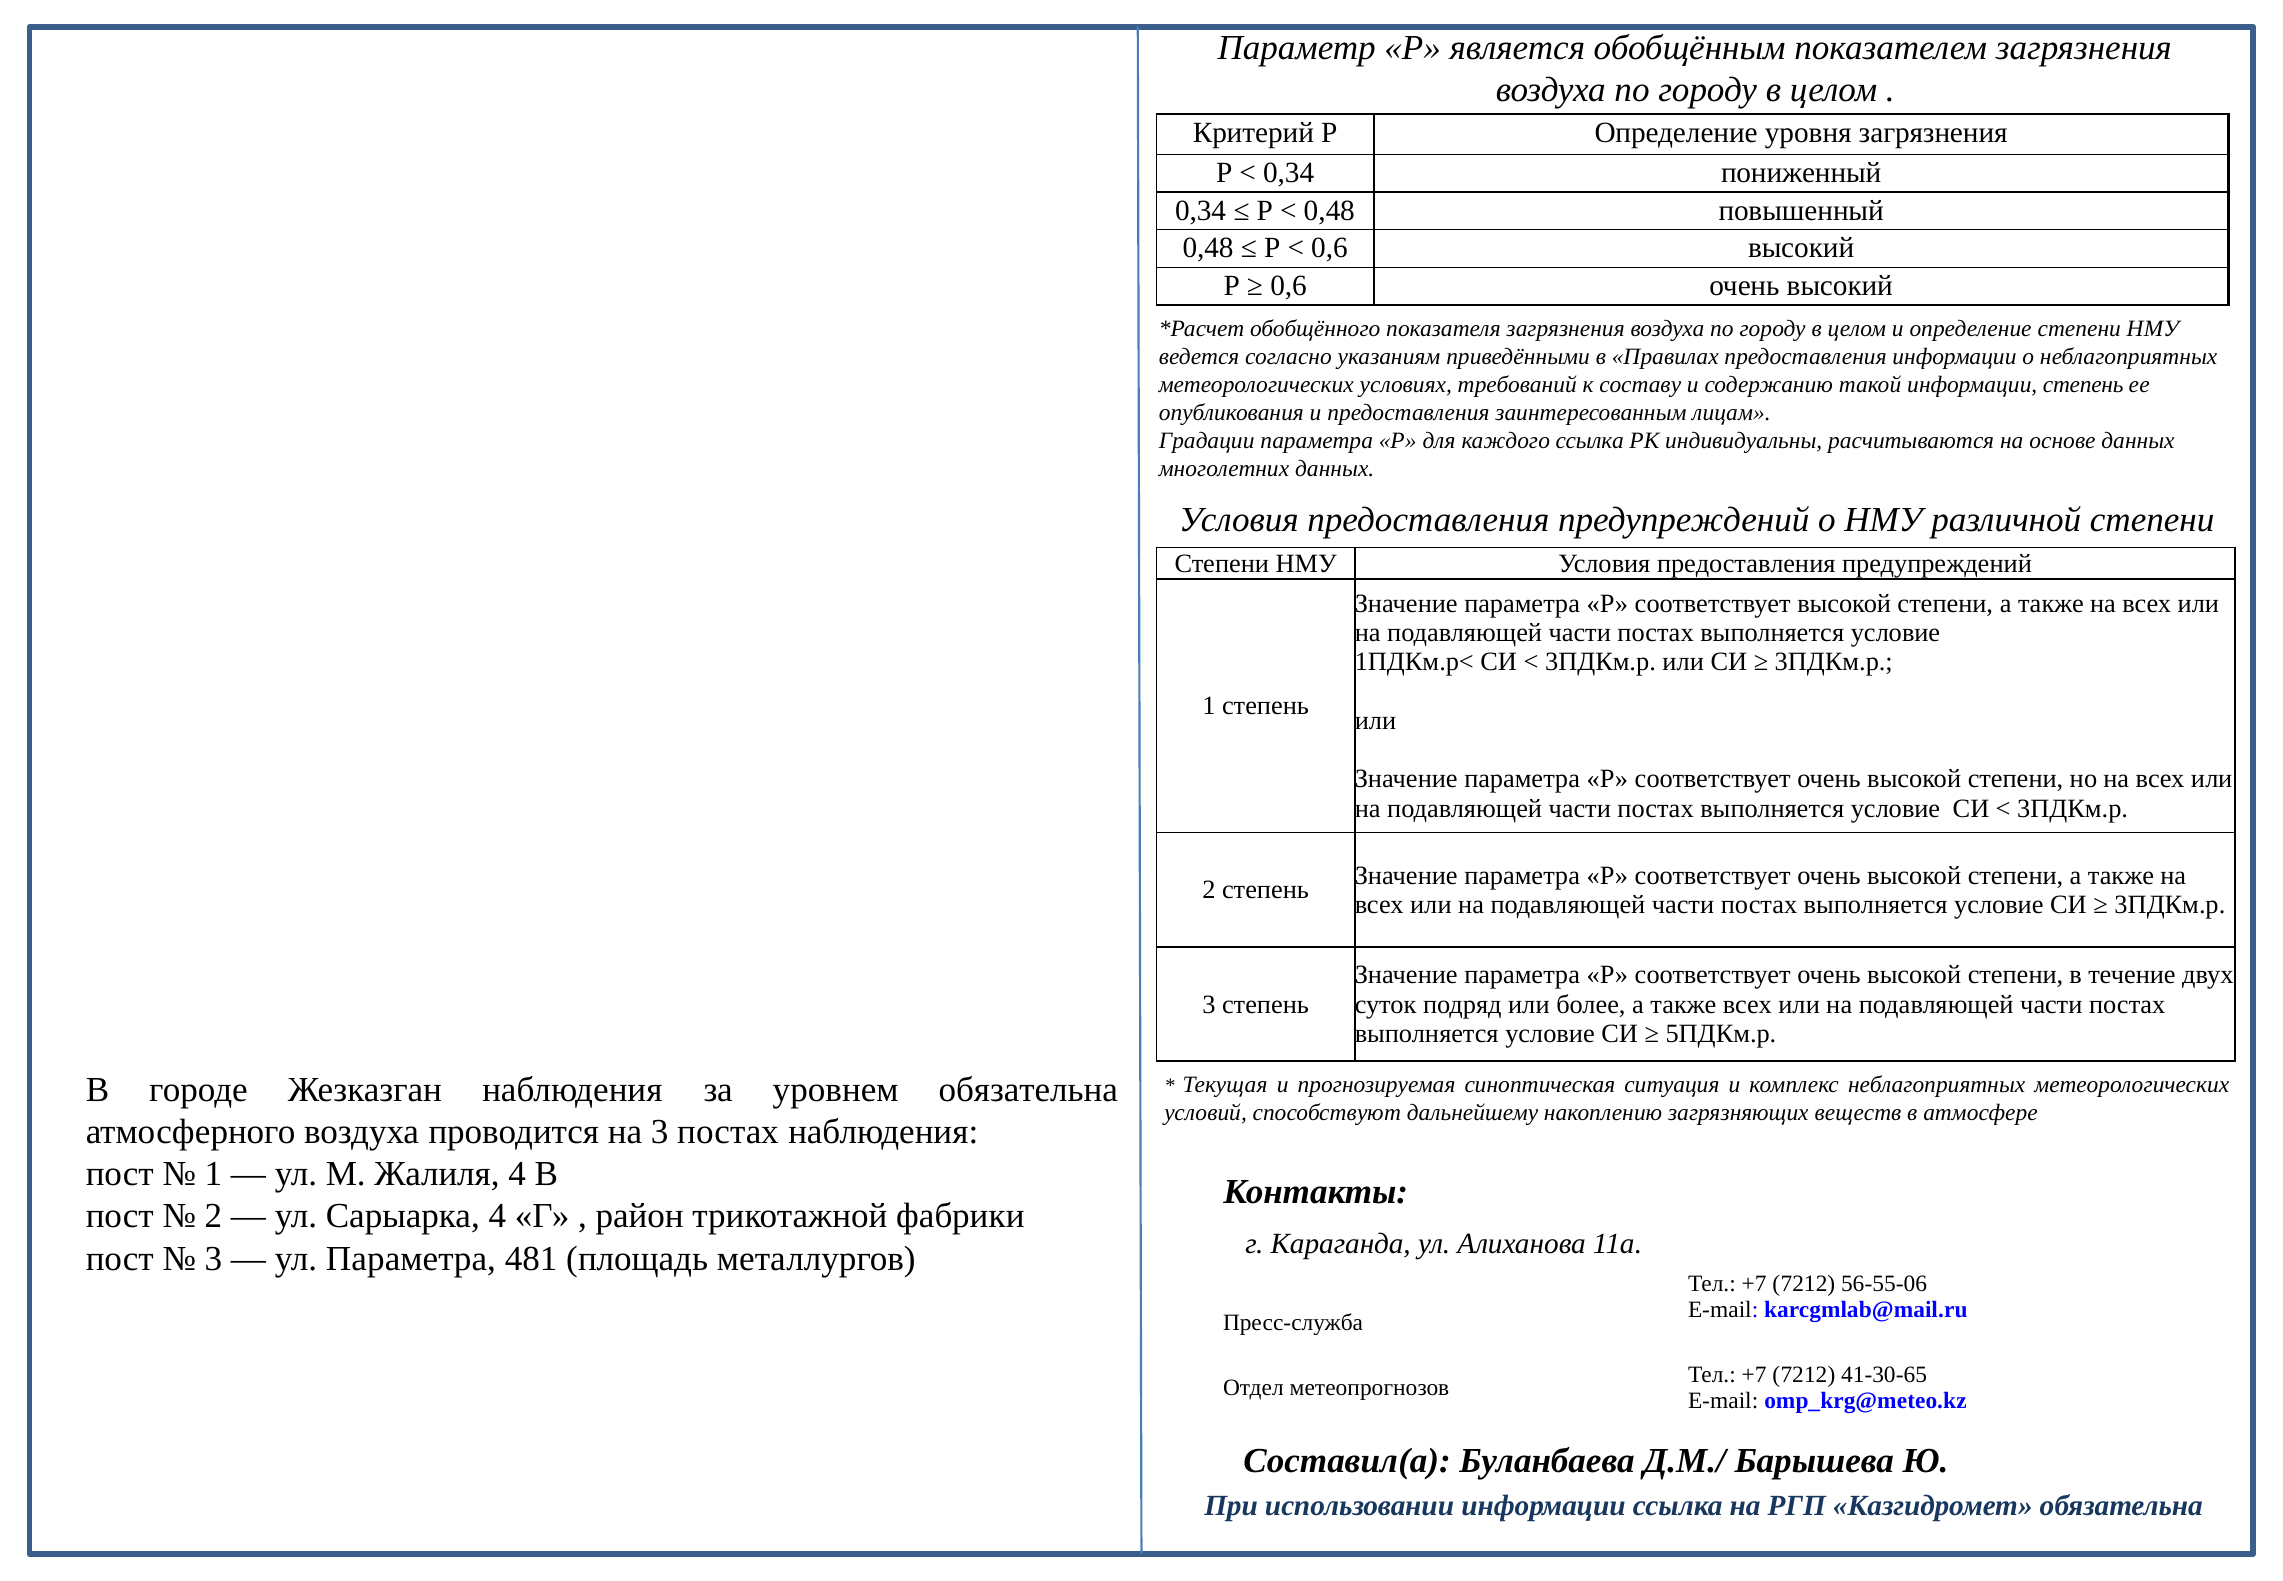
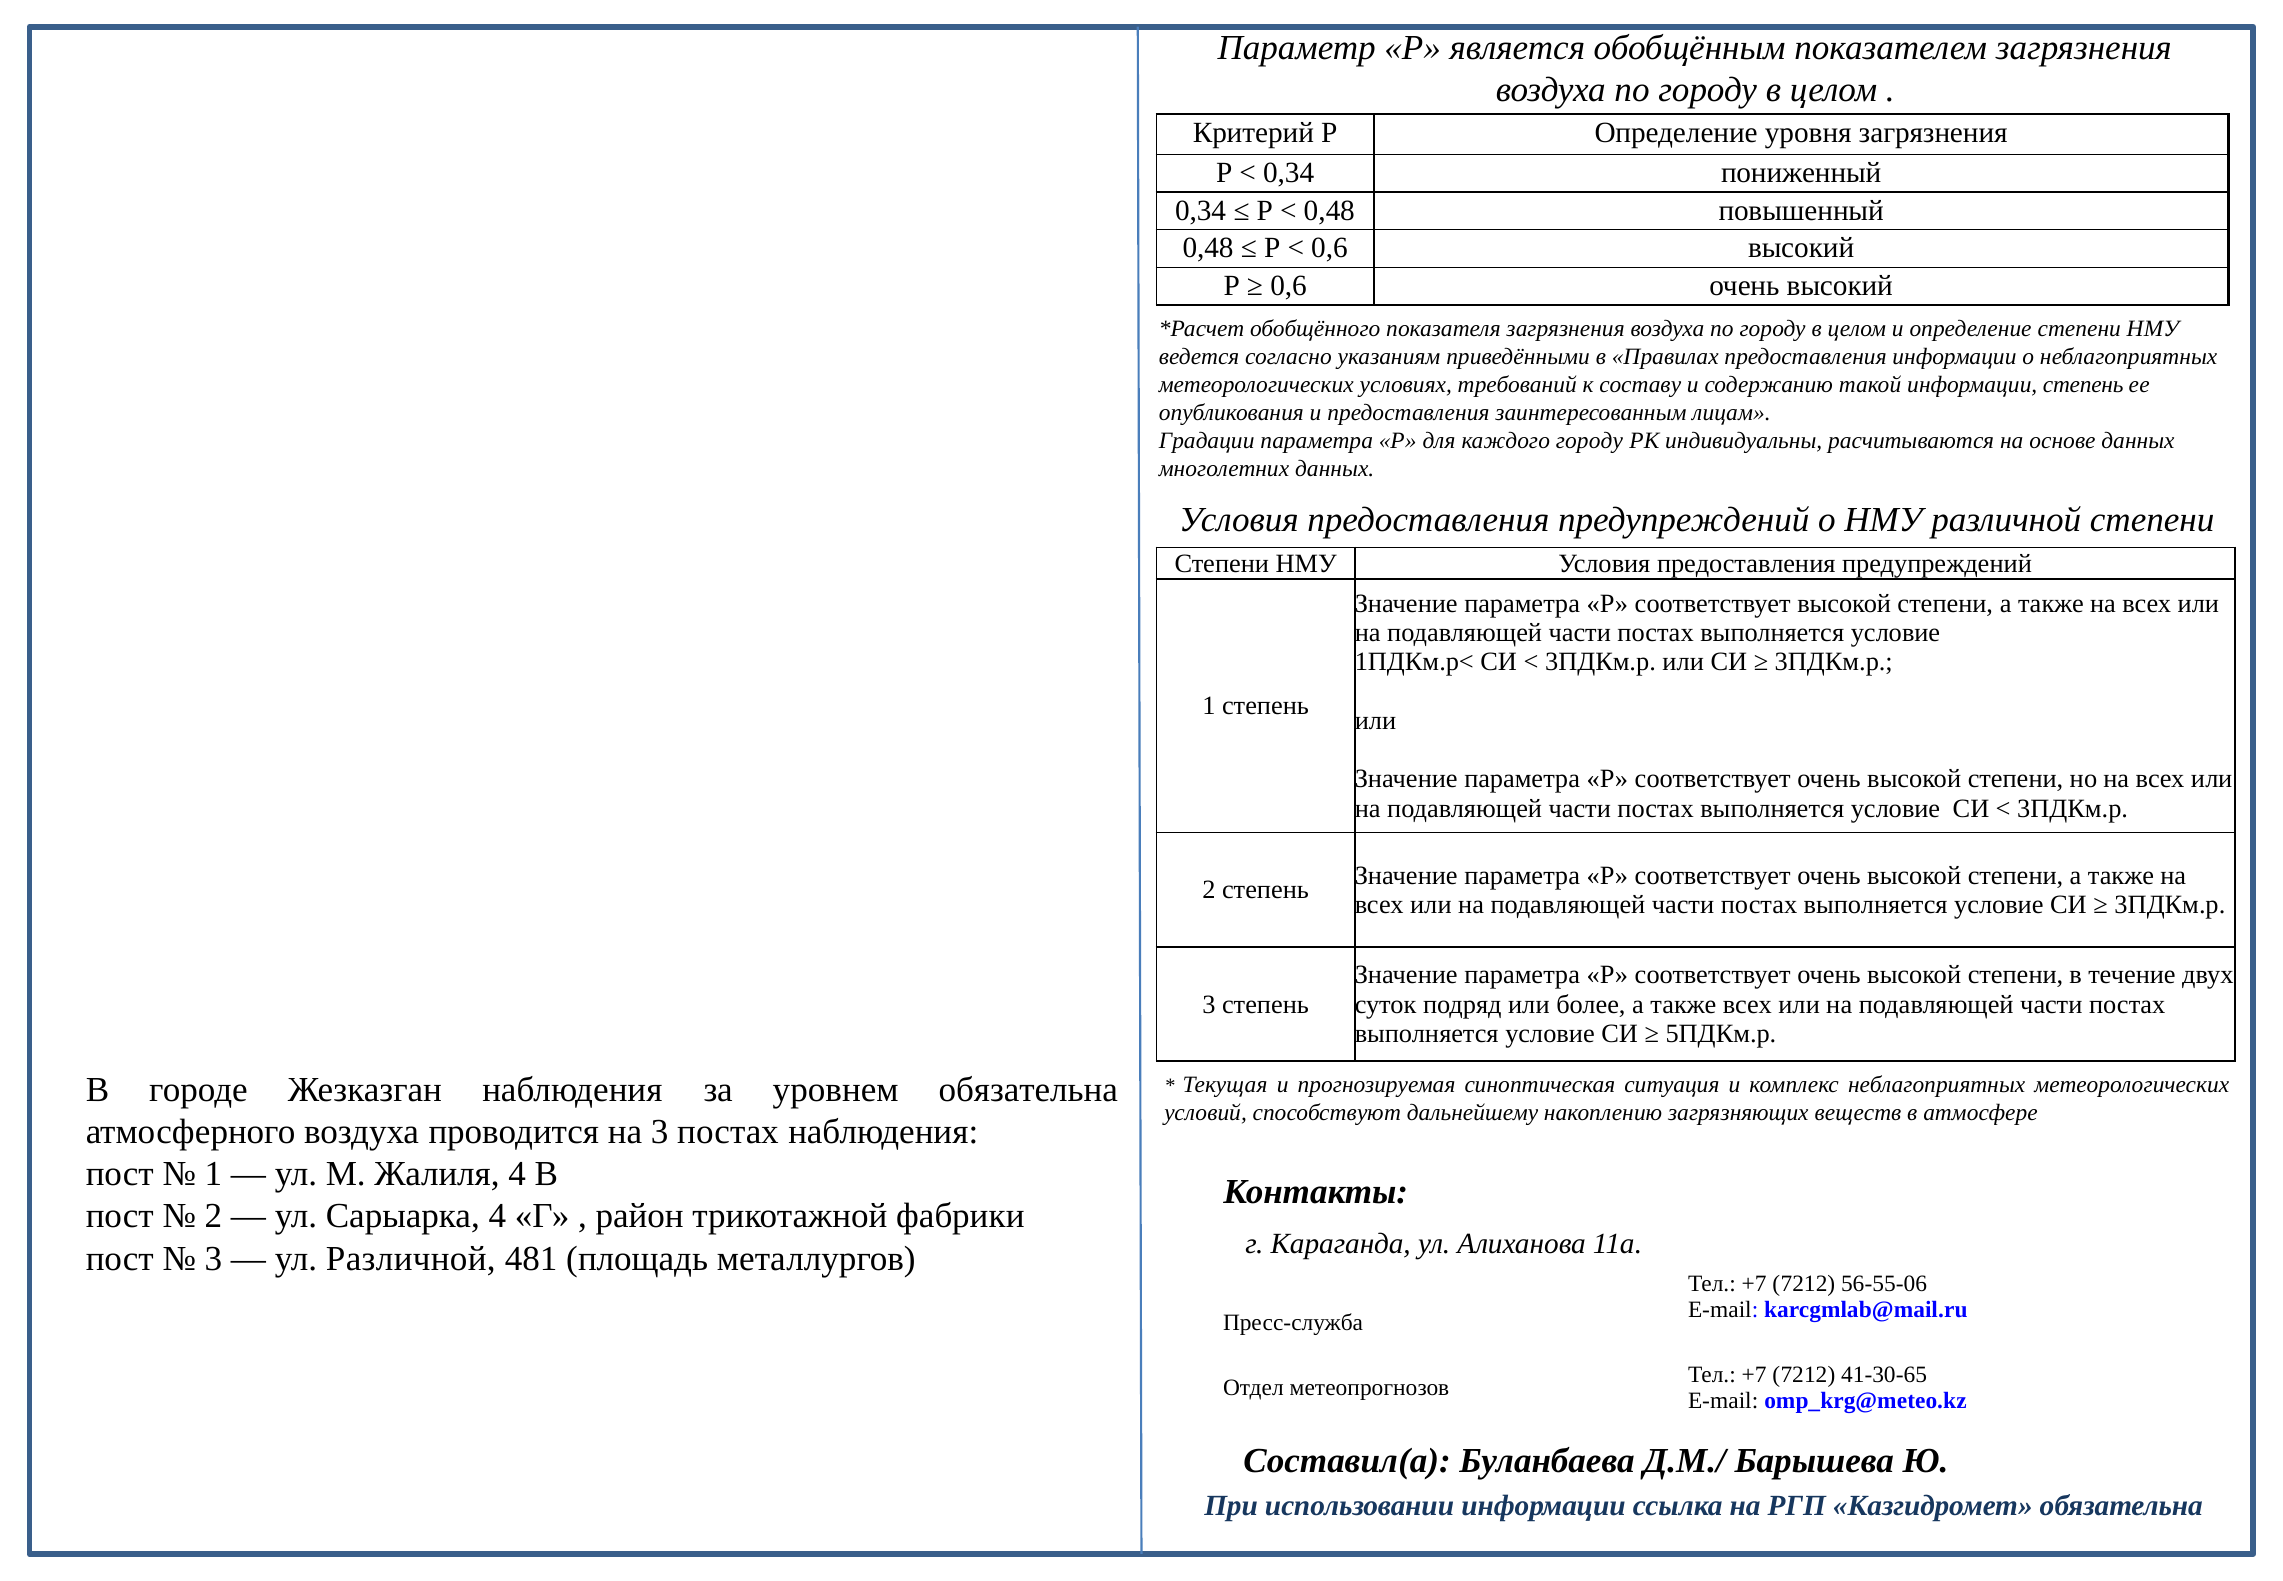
каждого ссылка: ссылка -> городу
ул Параметра: Параметра -> Различной
